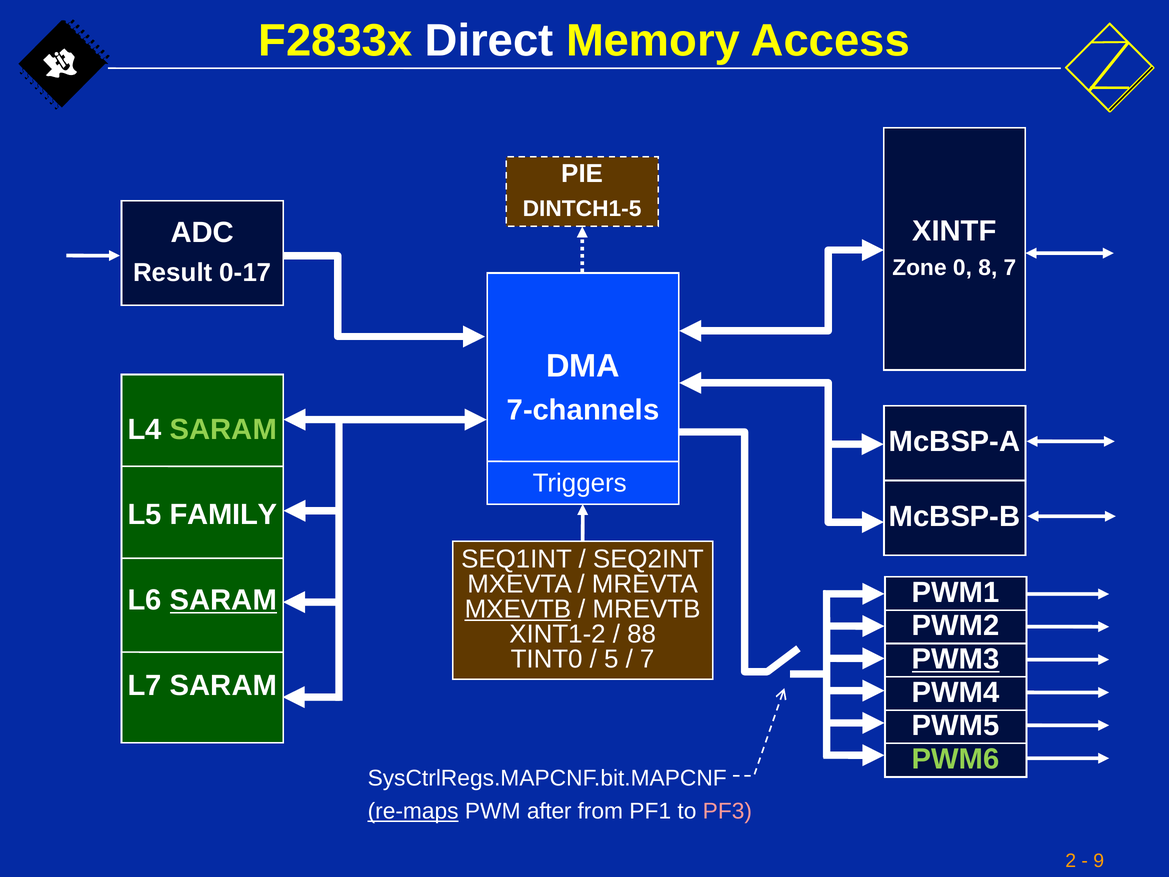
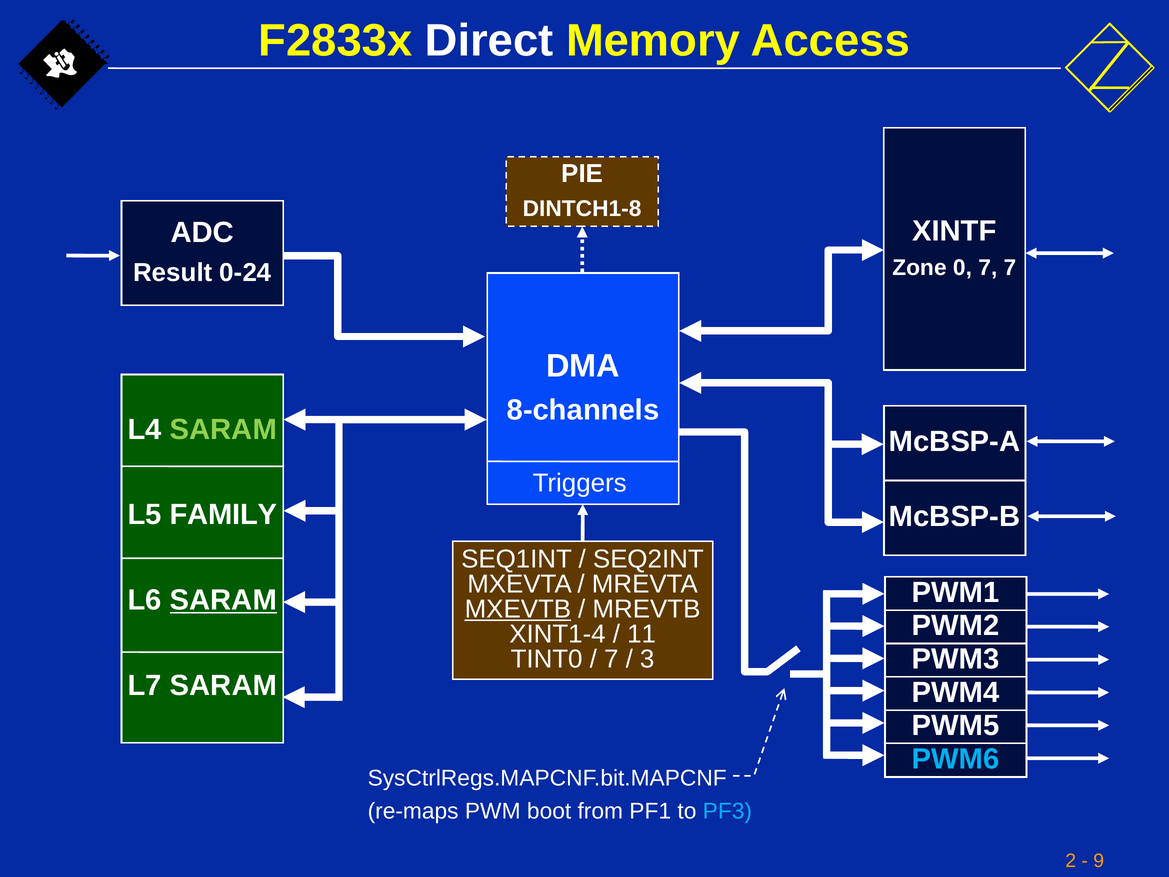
DINTCH1-5: DINTCH1-5 -> DINTCH1-8
0 8: 8 -> 7
0-17: 0-17 -> 0-24
7-channels: 7-channels -> 8-channels
XINT1-2: XINT1-2 -> XINT1-4
88: 88 -> 11
PWM3 underline: present -> none
5 at (611, 659): 5 -> 7
7 at (647, 659): 7 -> 3
PWM6 colour: light green -> light blue
re-maps underline: present -> none
after: after -> boot
PF3 colour: pink -> light blue
